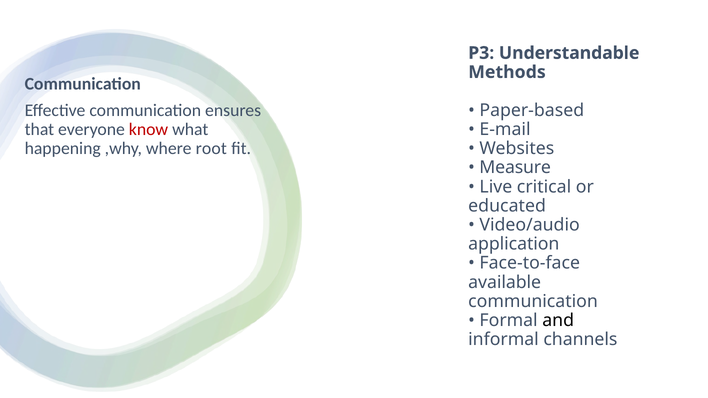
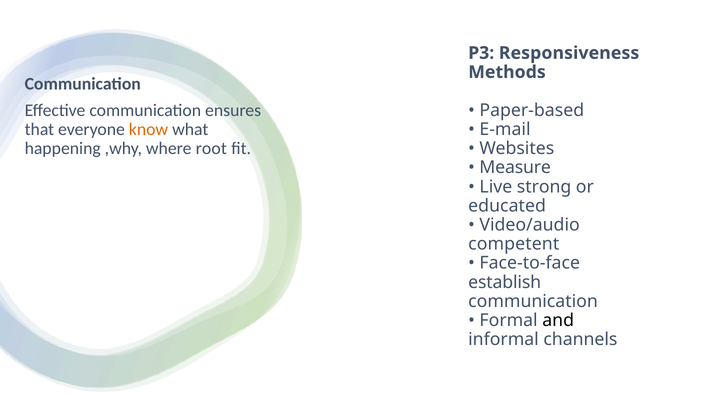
Understandable: Understandable -> Responsiveness
know colour: red -> orange
critical: critical -> strong
application: application -> competent
available: available -> establish
